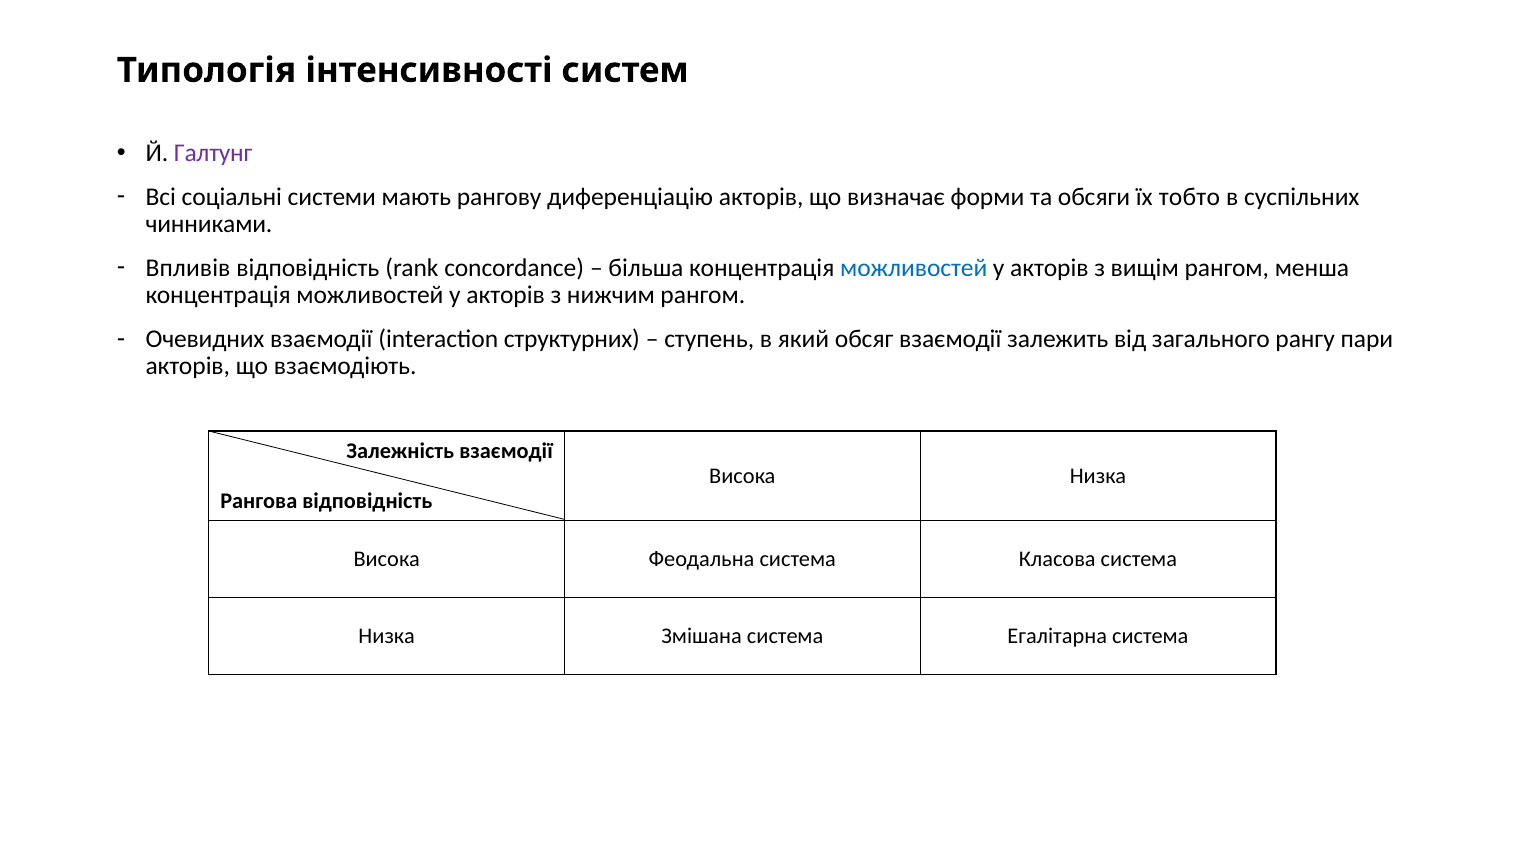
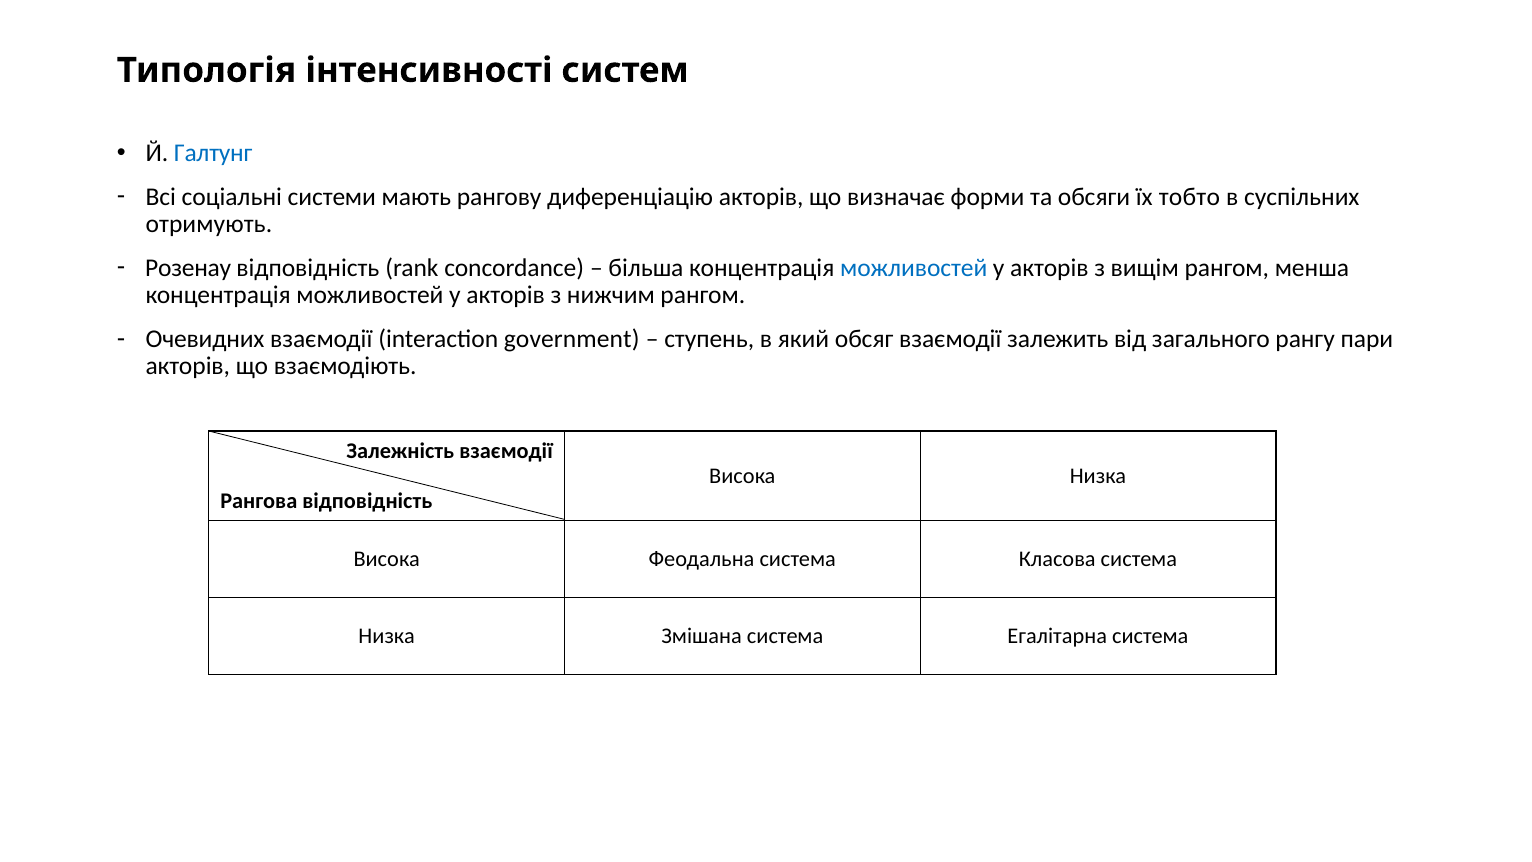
Галтунг colour: purple -> blue
чинниками: чинниками -> отримують
Впливів: Впливів -> Розенау
структурних: структурних -> government
